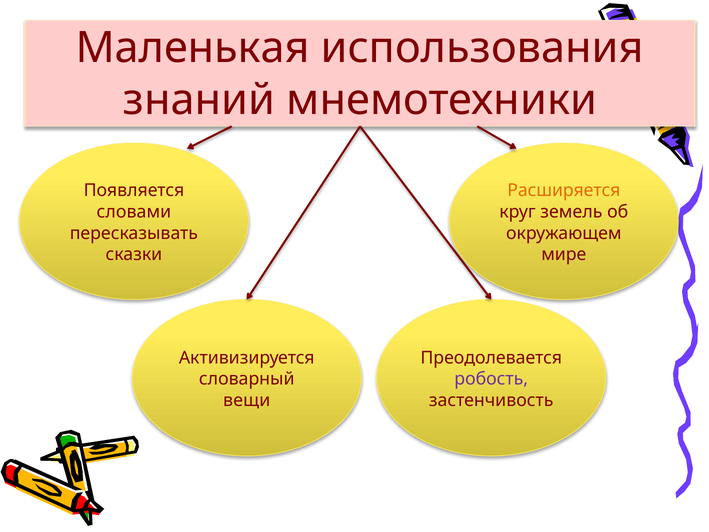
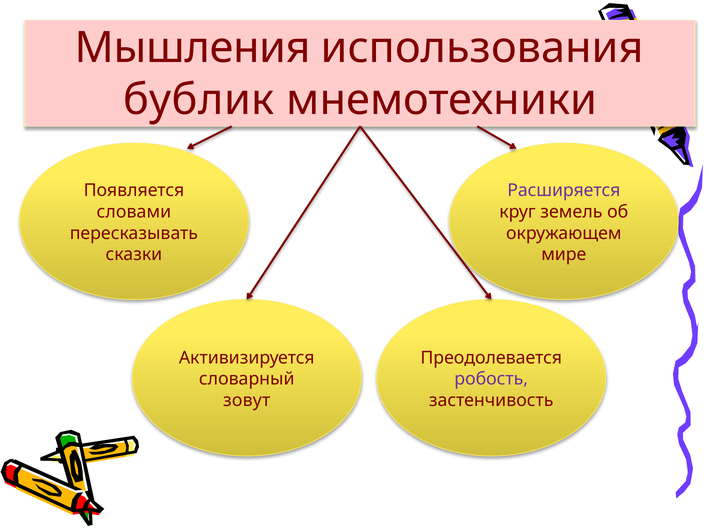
Маленькая: Маленькая -> Мышления
знаний: знаний -> бублик
Расширяется colour: orange -> purple
вещи: вещи -> зовут
